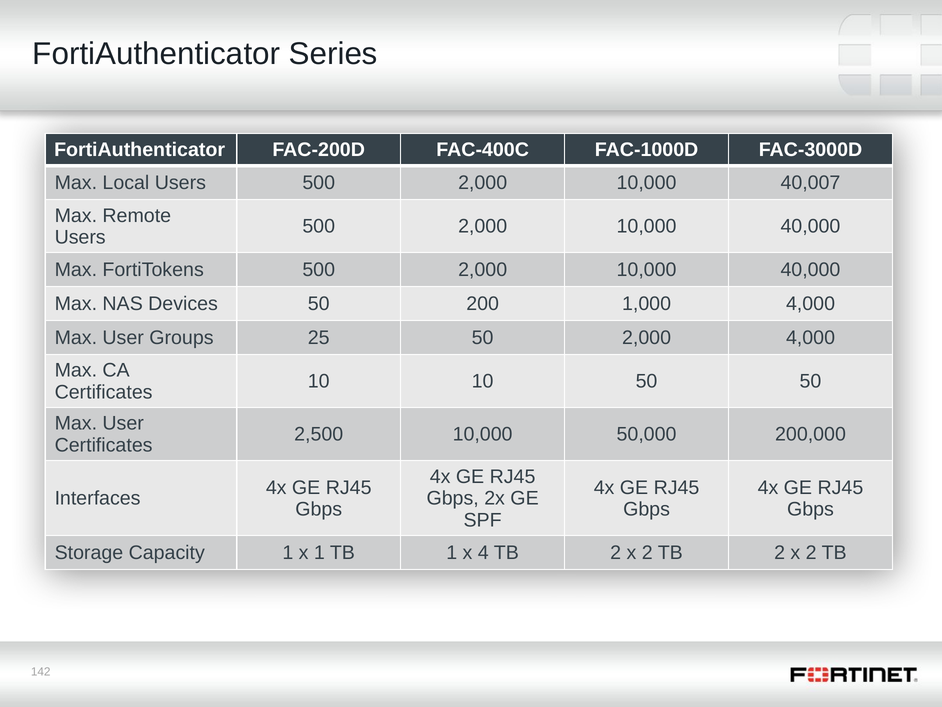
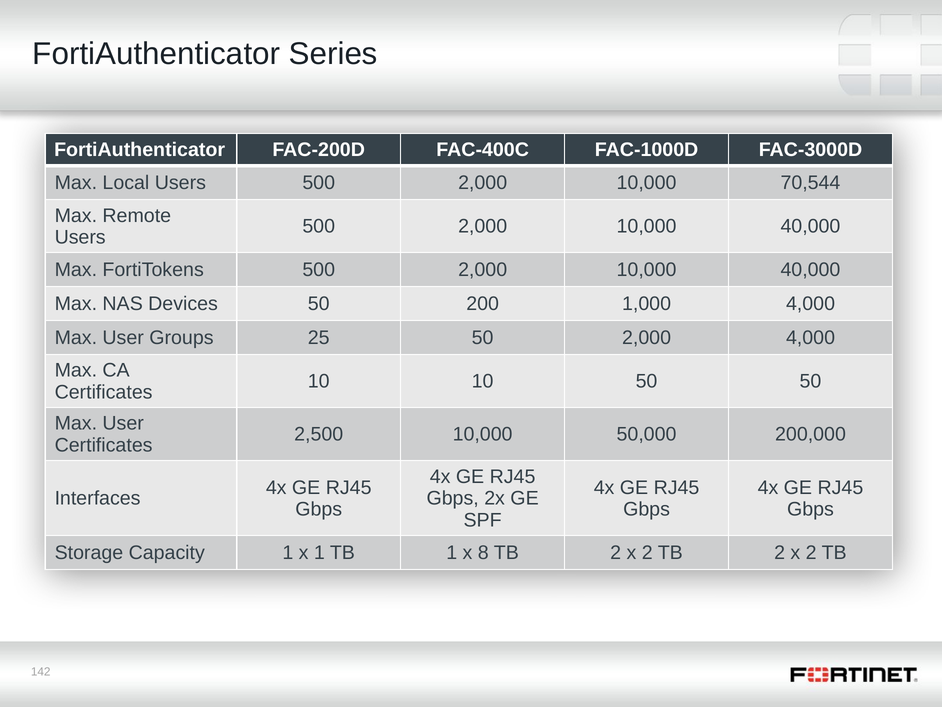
40,007: 40,007 -> 70,544
4: 4 -> 8
